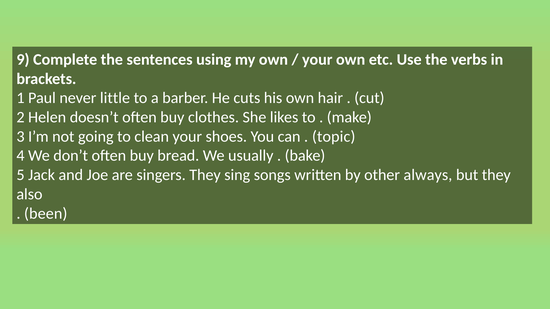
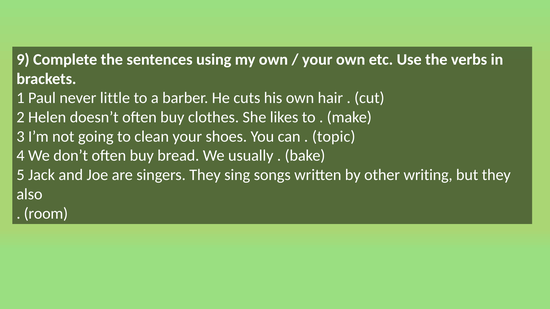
always: always -> writing
been: been -> room
